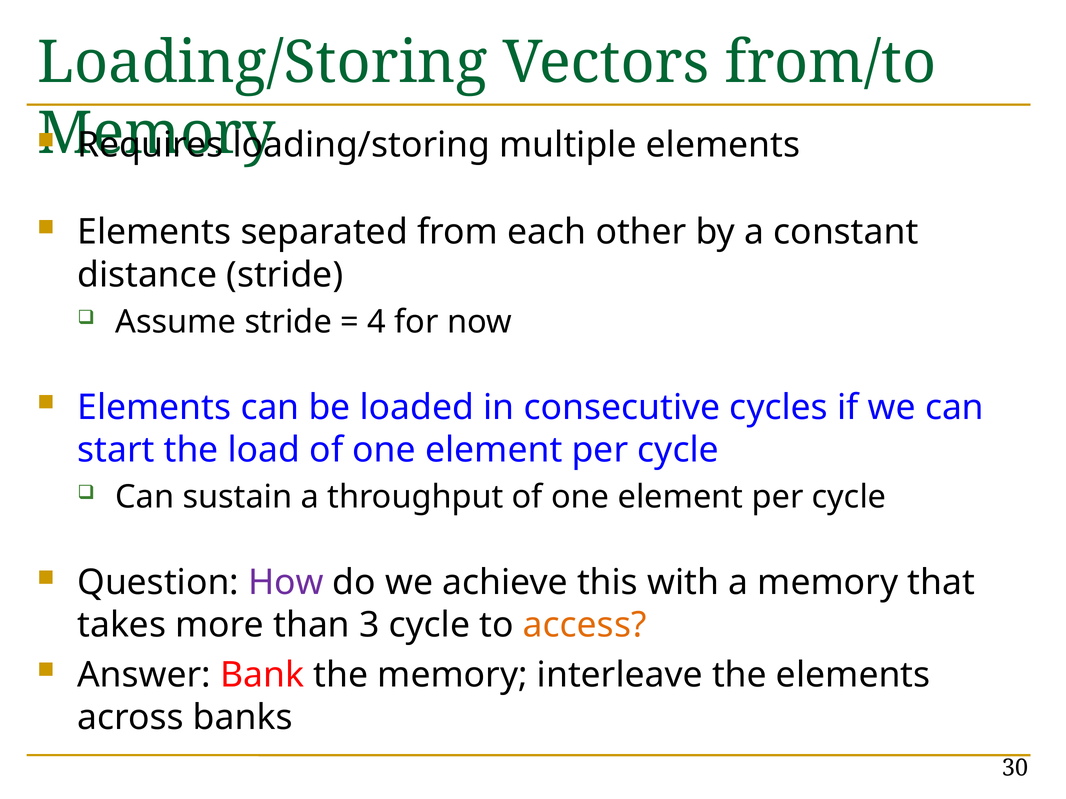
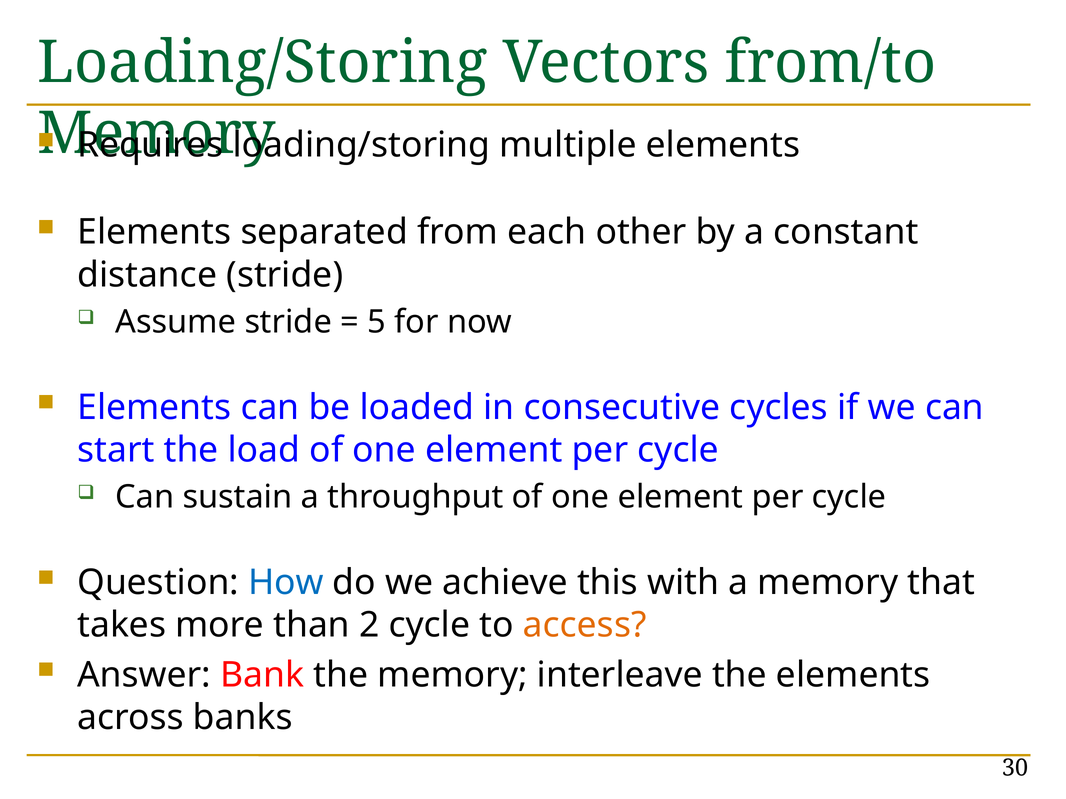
4: 4 -> 5
How colour: purple -> blue
3: 3 -> 2
